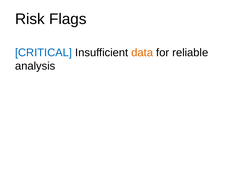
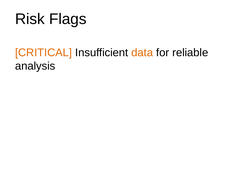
CRITICAL colour: blue -> orange
